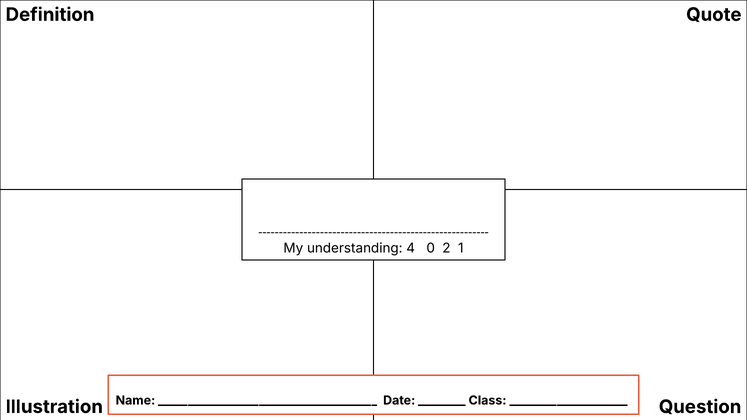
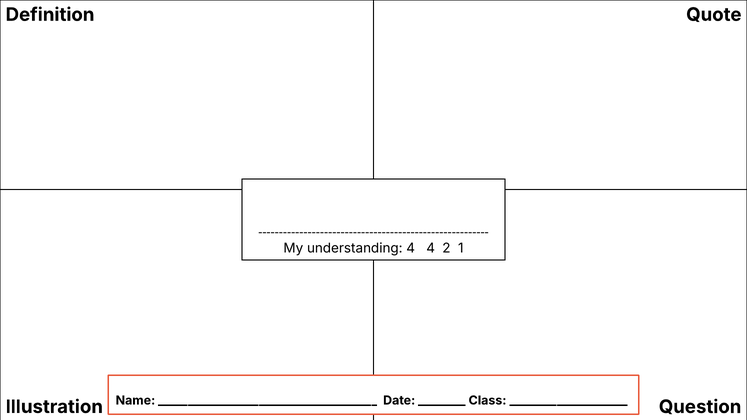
4 0: 0 -> 4
